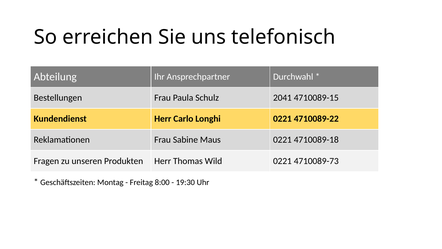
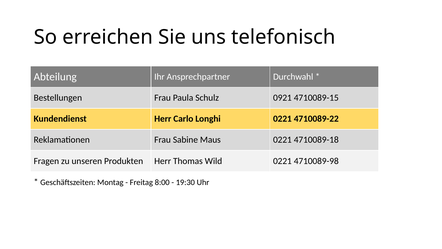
2041: 2041 -> 0921
4710089-73: 4710089-73 -> 4710089-98
